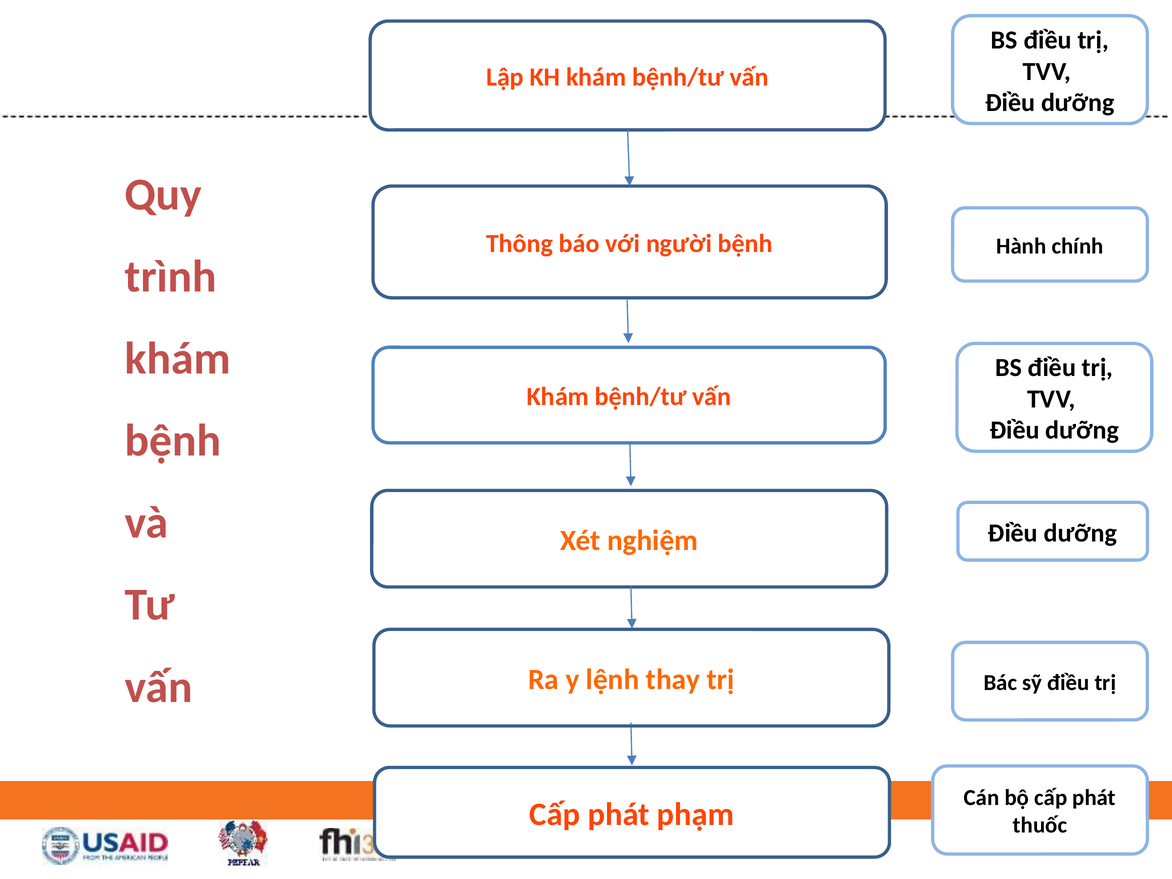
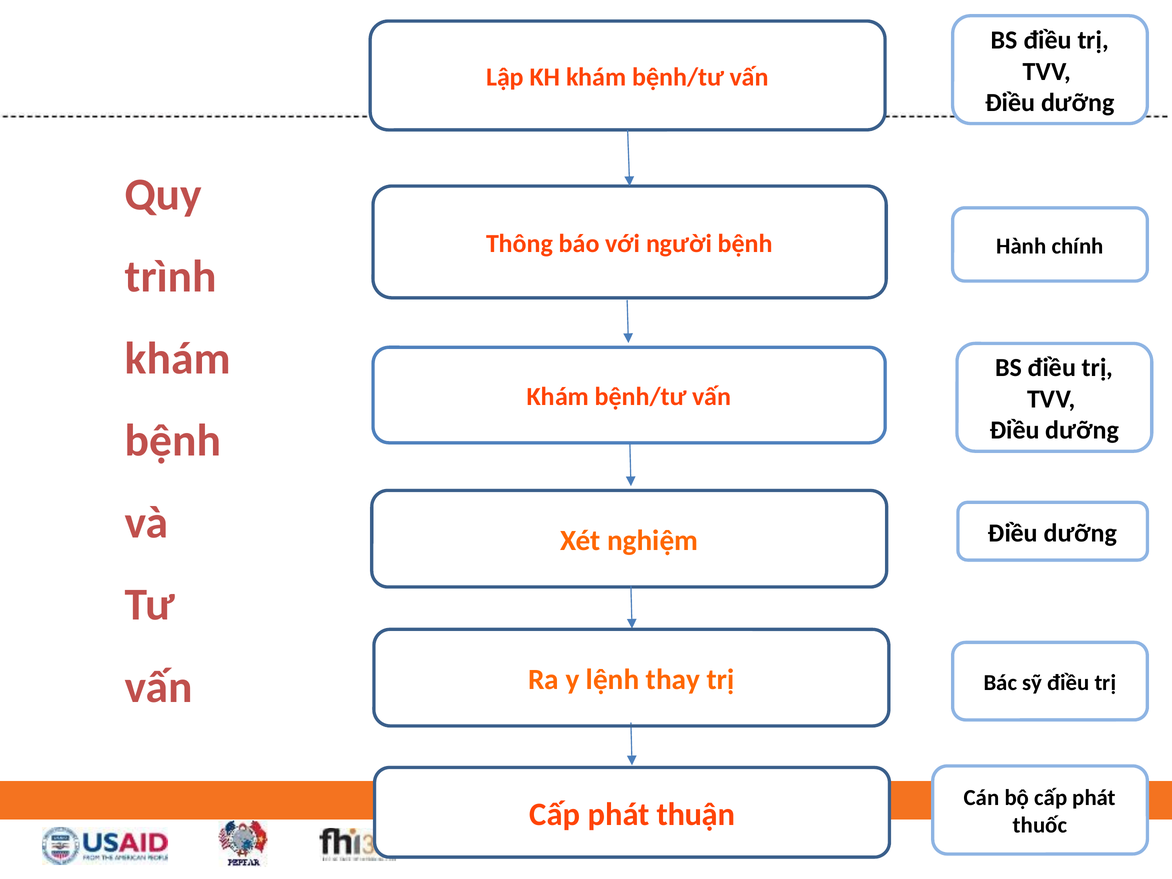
phạm: phạm -> thuận
